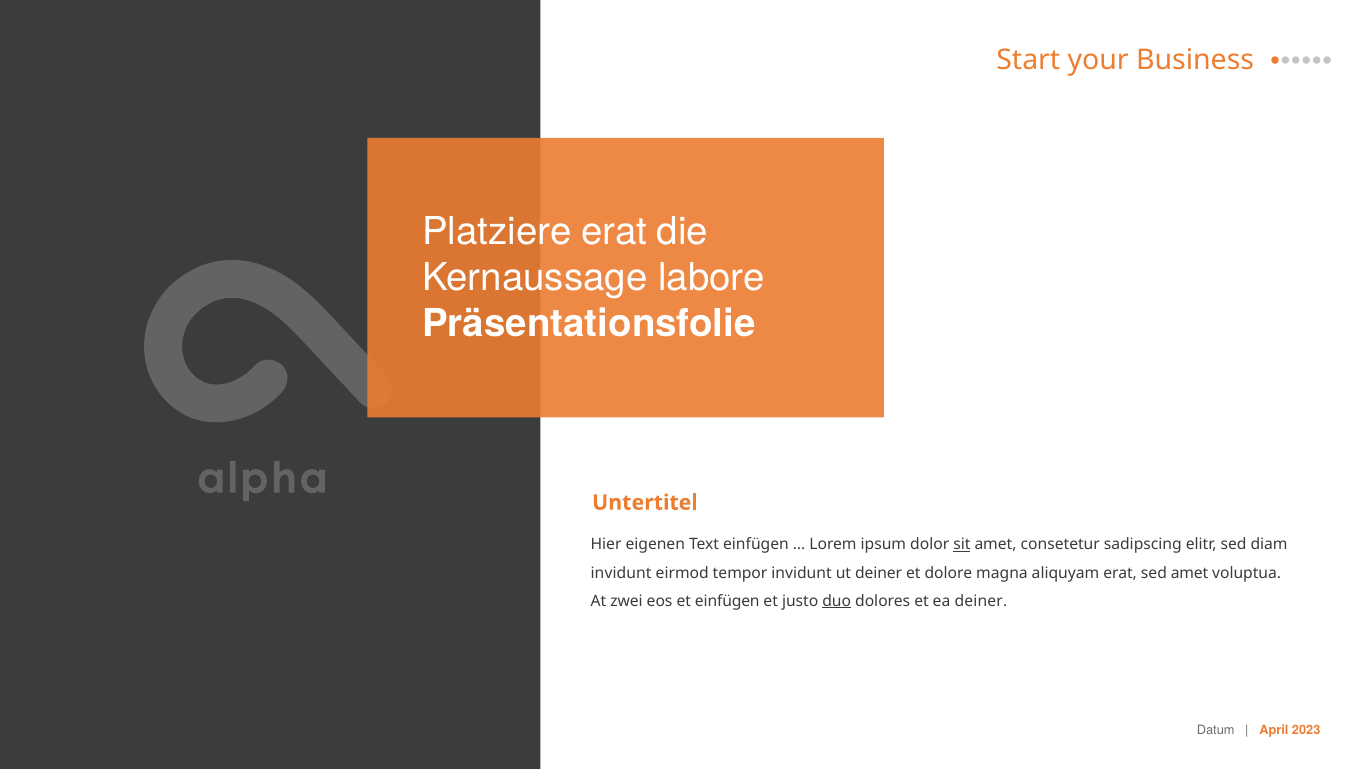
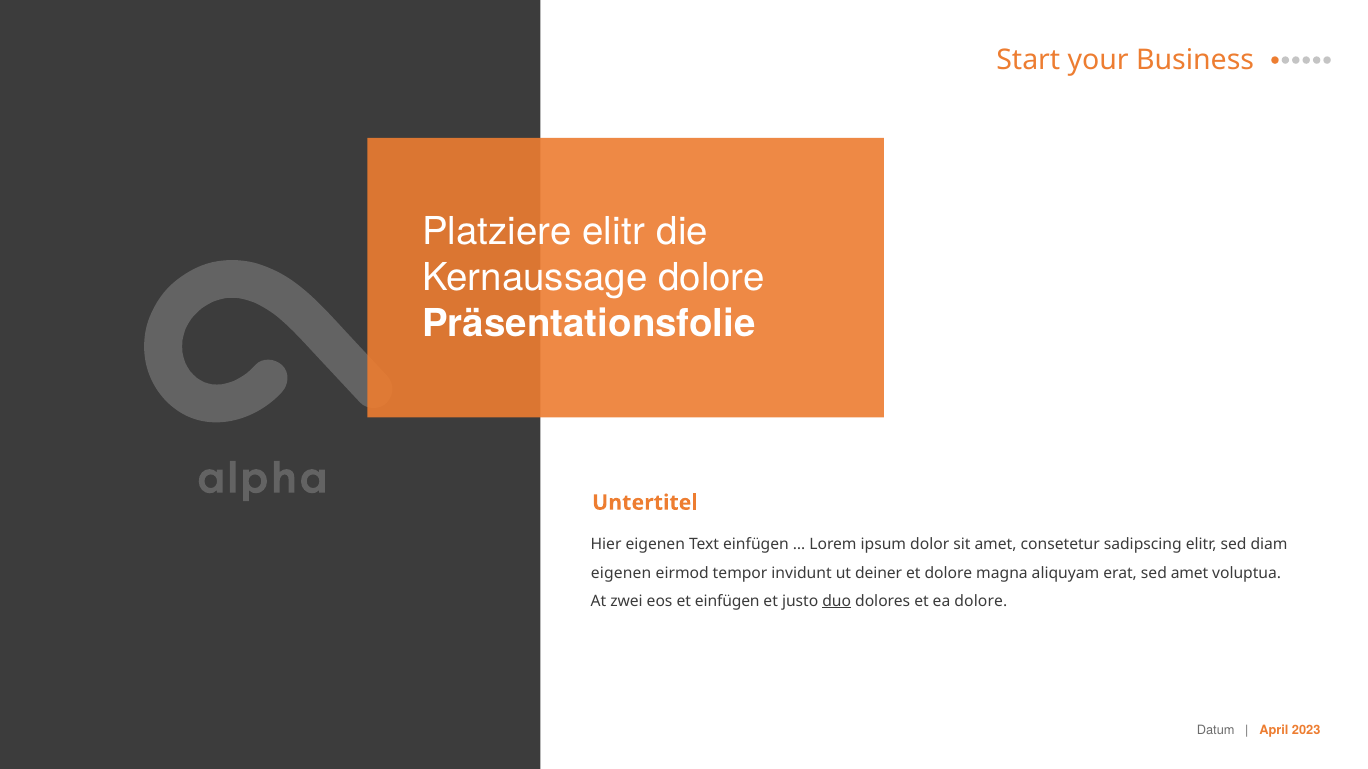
Platziere erat: erat -> elitr
Kernaussage labore: labore -> dolore
sit underline: present -> none
invidunt at (621, 573): invidunt -> eigenen
ea deiner: deiner -> dolore
